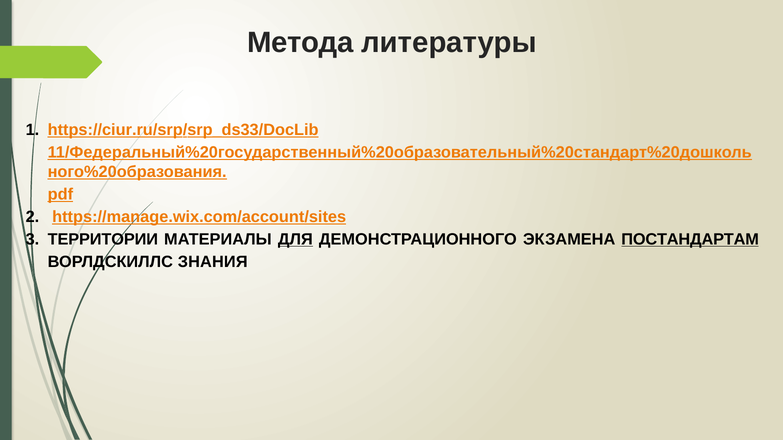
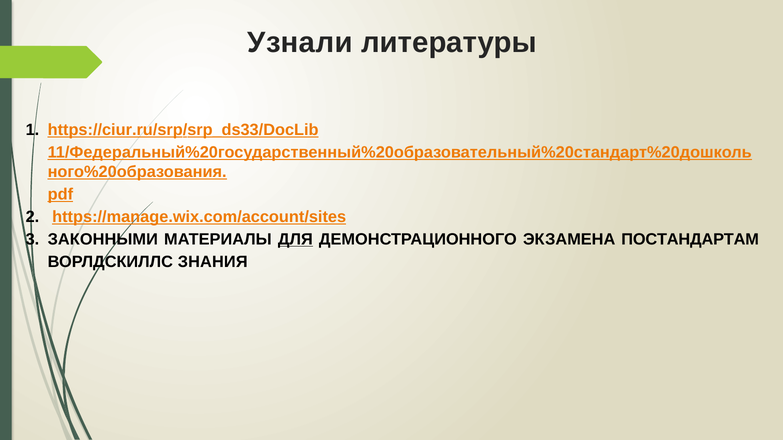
Метода: Метода -> Узнали
ТЕРРИТОРИИ: ТЕРРИТОРИИ -> ЗАКОННЫМИ
ПОСТАНДАРТАМ underline: present -> none
